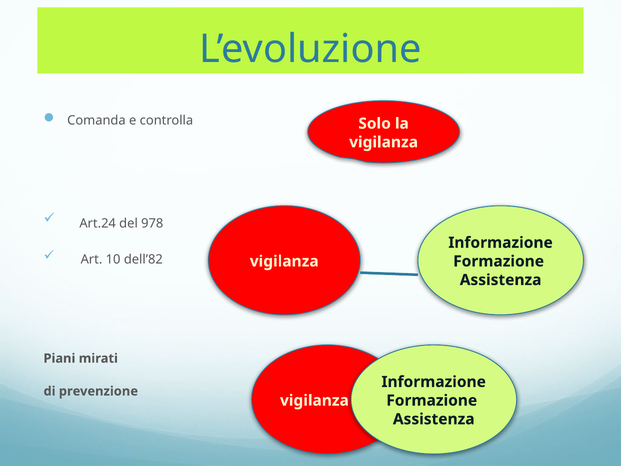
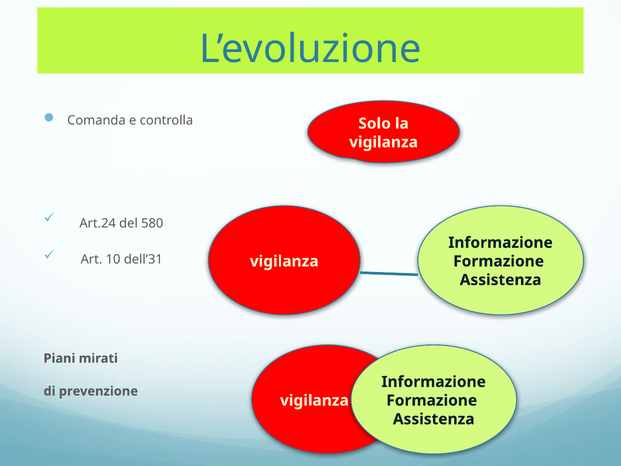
978: 978 -> 580
dell’82: dell’82 -> dell’31
